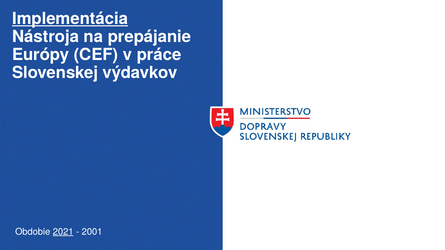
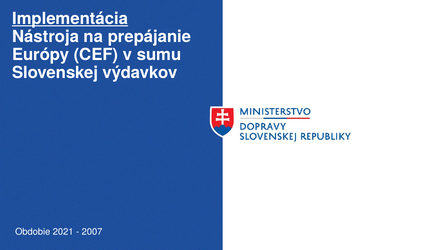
práce: práce -> sumu
2021 underline: present -> none
2001: 2001 -> 2007
